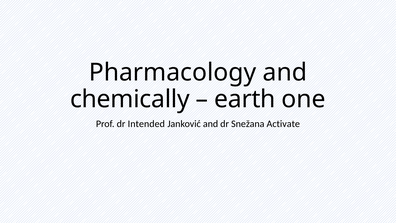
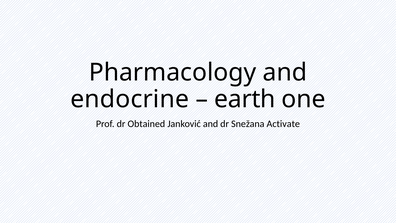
chemically: chemically -> endocrine
Intended: Intended -> Obtained
